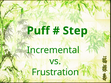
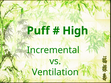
Step: Step -> High
Frustration: Frustration -> Ventilation
